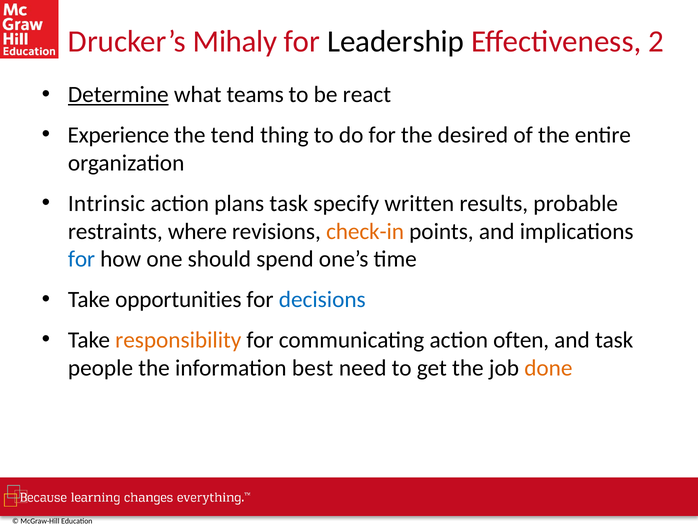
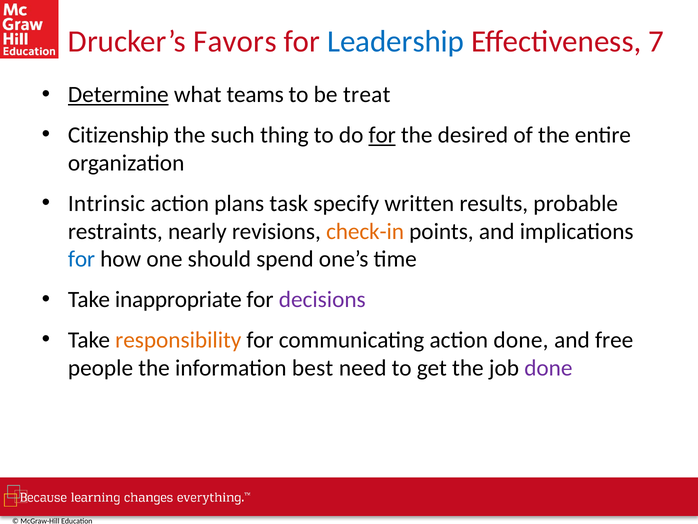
Mihaly: Mihaly -> Favors
Leadership colour: black -> blue
2: 2 -> 7
react: react -> treat
Experience: Experience -> Citizenship
tend: tend -> such
for at (382, 135) underline: none -> present
where: where -> nearly
opportunities: opportunities -> inappropriate
decisions colour: blue -> purple
action often: often -> done
and task: task -> free
done at (548, 368) colour: orange -> purple
